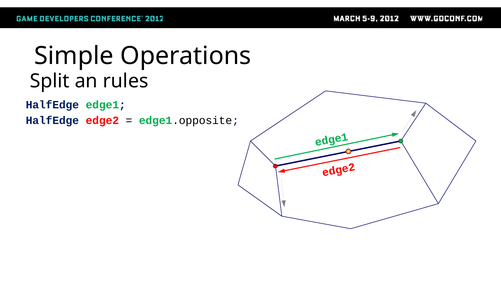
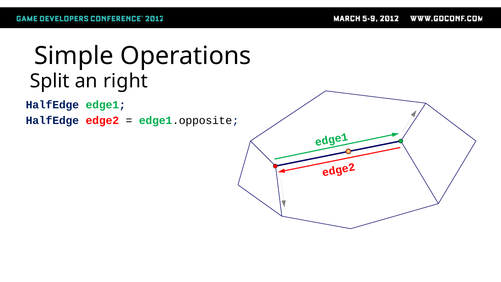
rules: rules -> right
